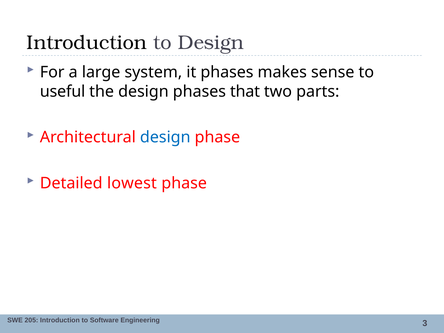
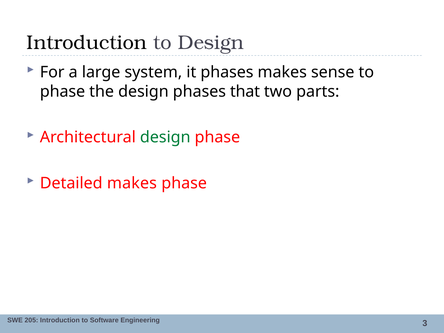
useful at (63, 91): useful -> phase
design at (165, 137) colour: blue -> green
Detailed lowest: lowest -> makes
